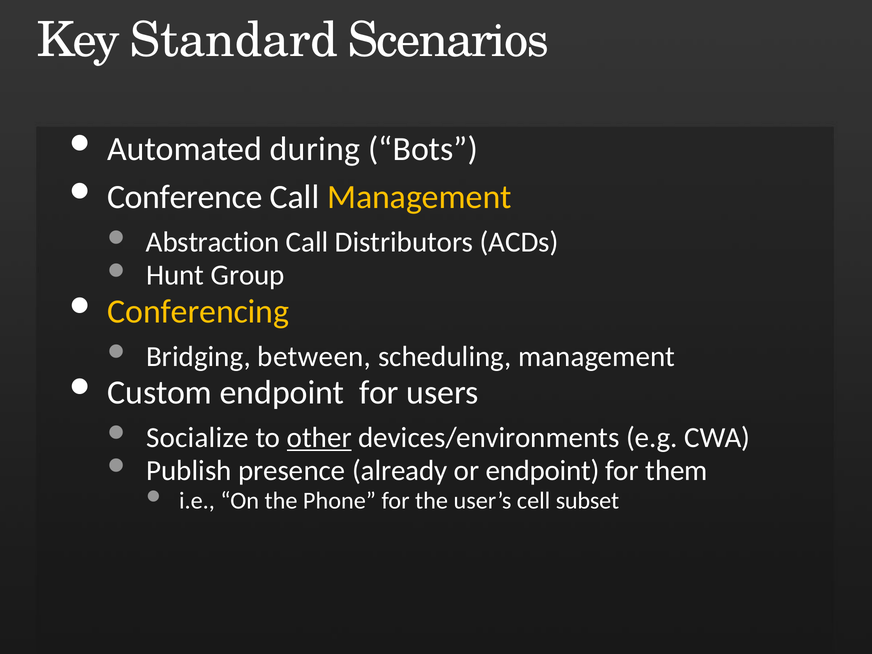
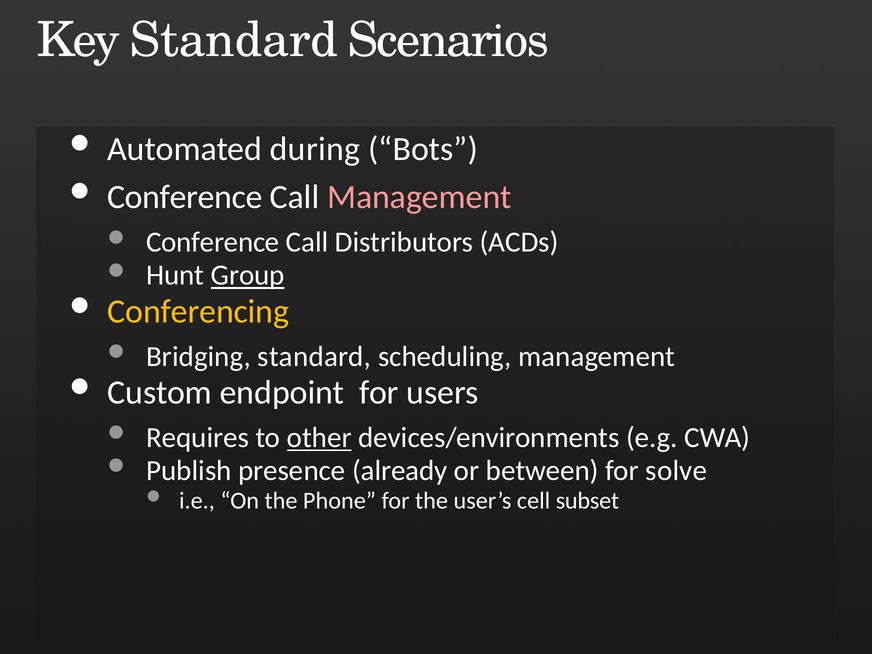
Management at (419, 197) colour: yellow -> pink
Abstraction at (213, 242): Abstraction -> Conference
Group underline: none -> present
Bridging between: between -> standard
Socialize: Socialize -> Requires
or endpoint: endpoint -> between
them: them -> solve
